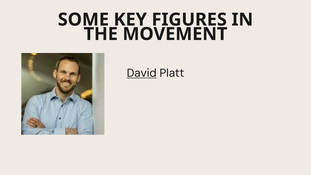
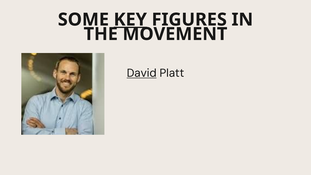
KEY underline: none -> present
